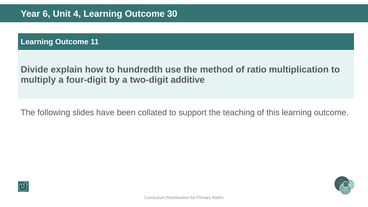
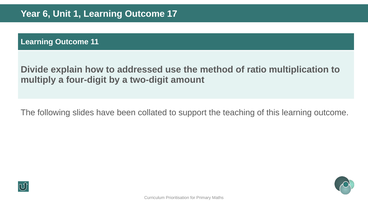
4: 4 -> 1
30: 30 -> 17
hundredth: hundredth -> addressed
additive: additive -> amount
